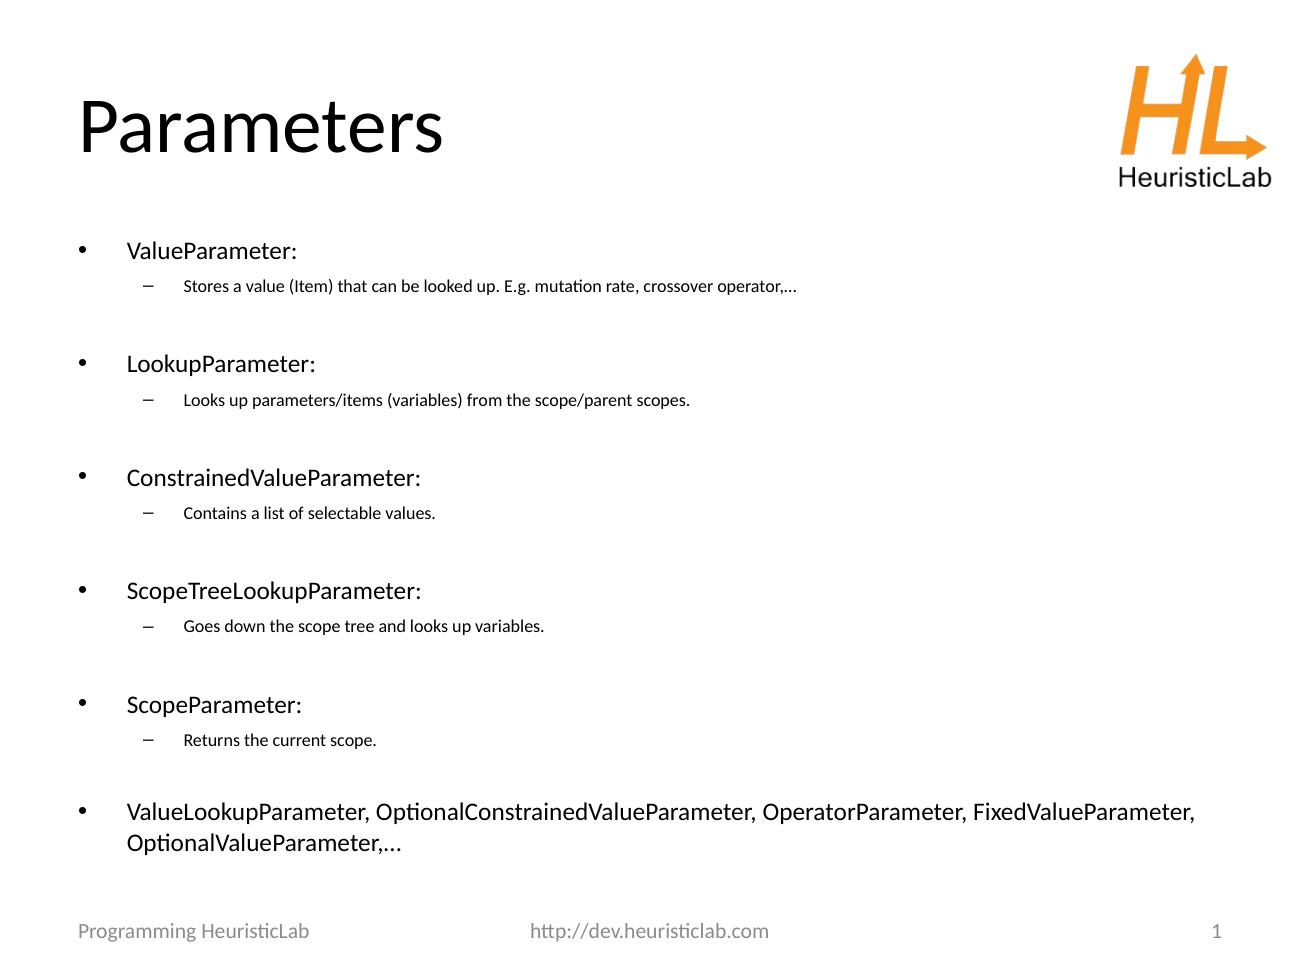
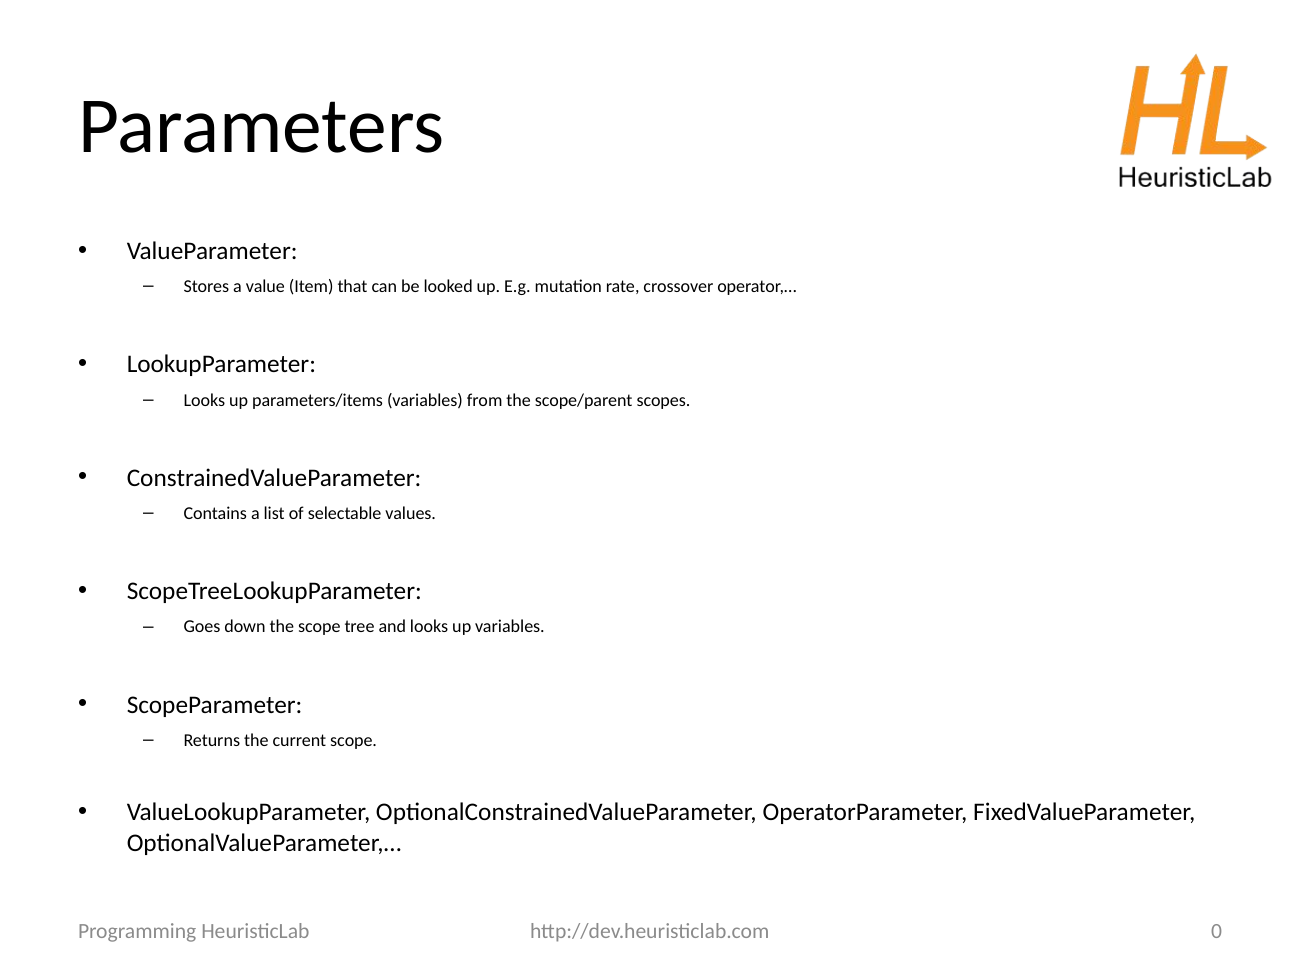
1: 1 -> 0
